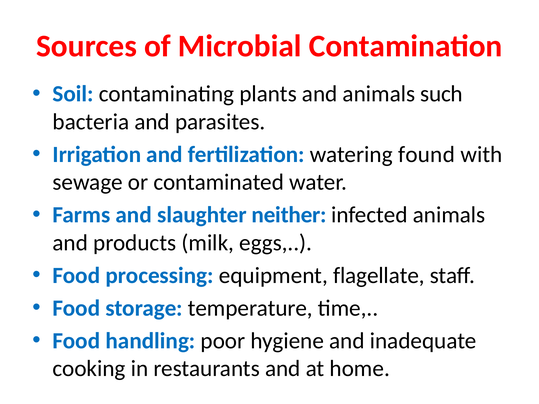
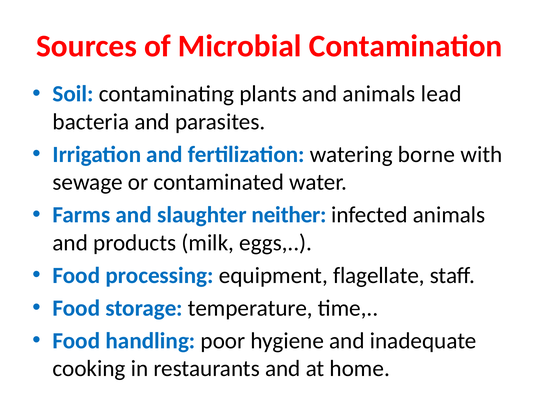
such: such -> lead
found: found -> borne
